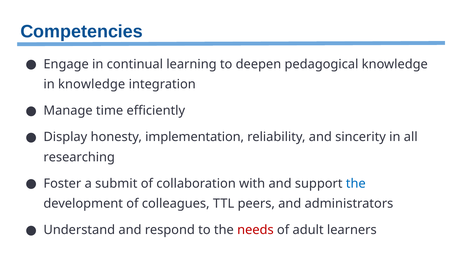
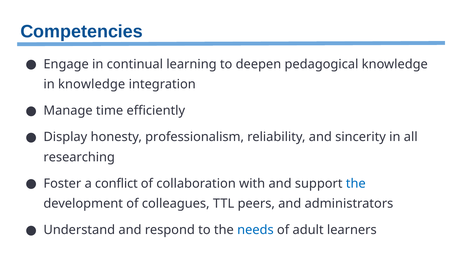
implementation: implementation -> professionalism
submit: submit -> conflict
needs colour: red -> blue
